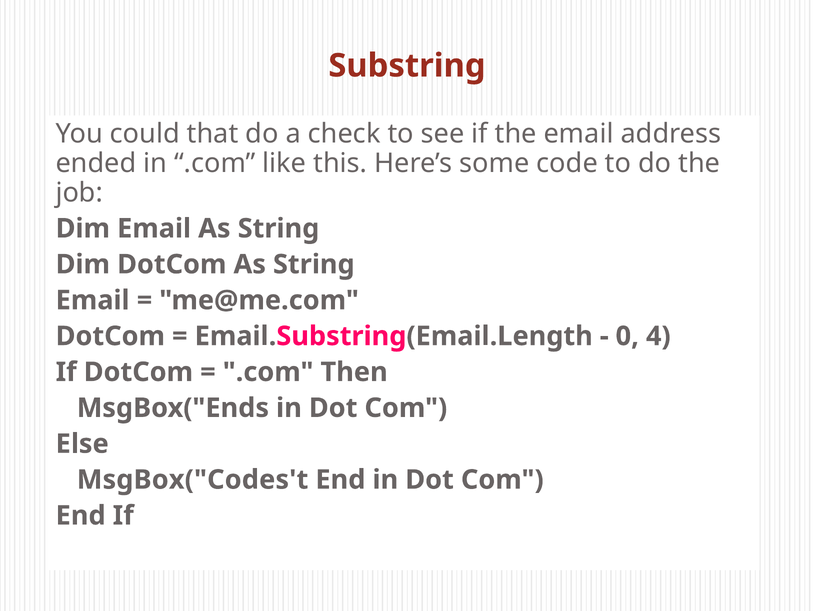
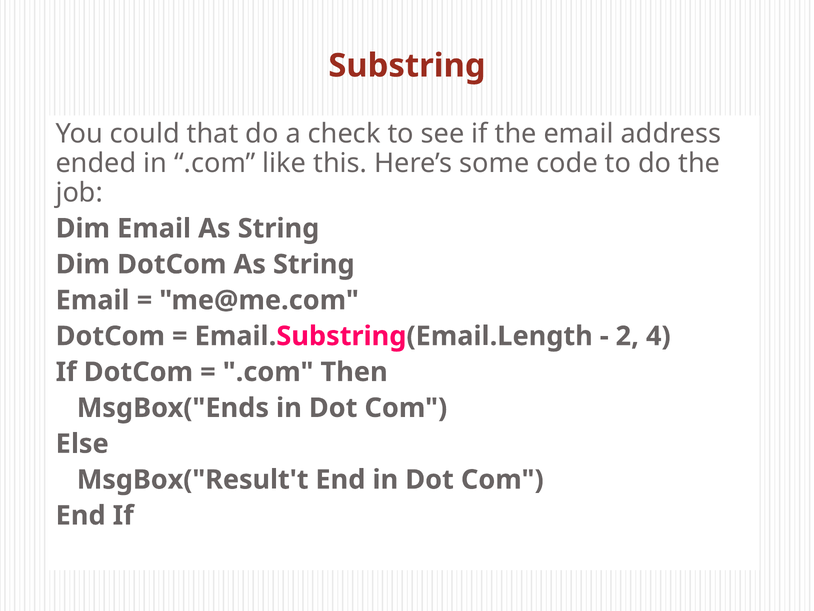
0: 0 -> 2
MsgBox("Codes't: MsgBox("Codes't -> MsgBox("Result't
